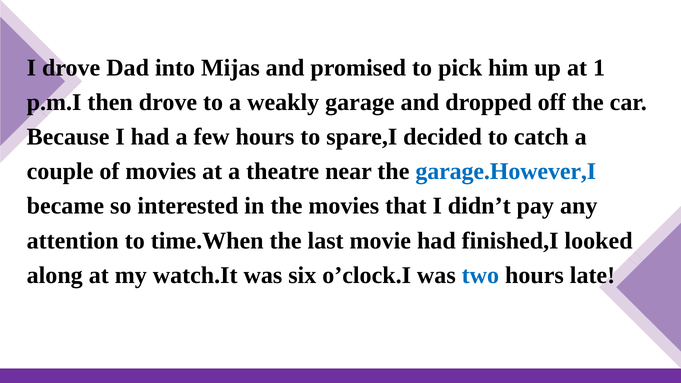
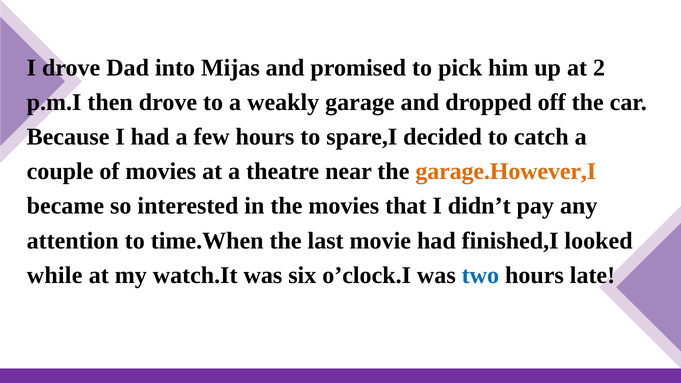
1: 1 -> 2
garage.However,I colour: blue -> orange
along: along -> while
